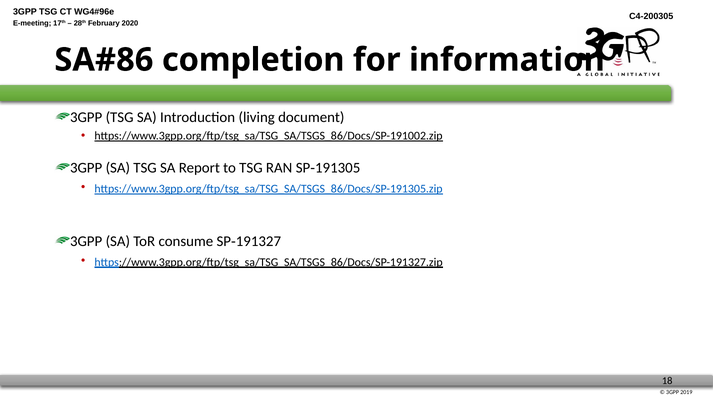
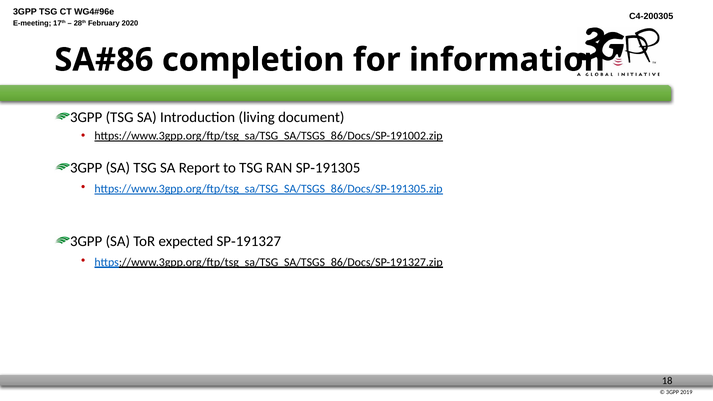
consume: consume -> expected
